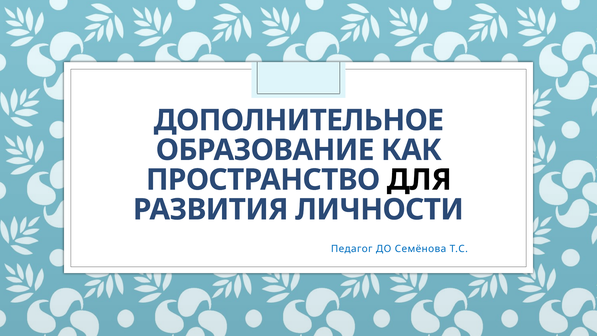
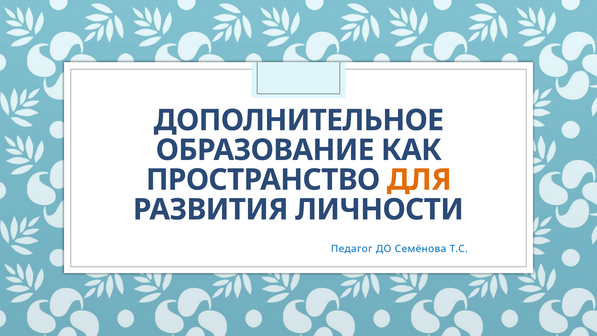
ДЛЯ colour: black -> orange
